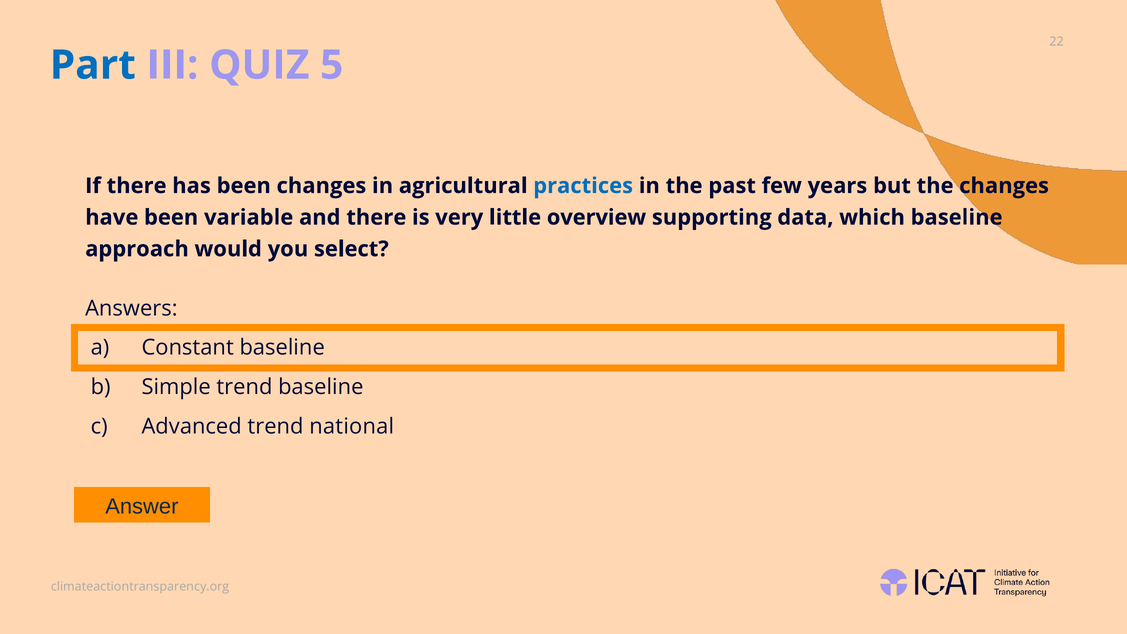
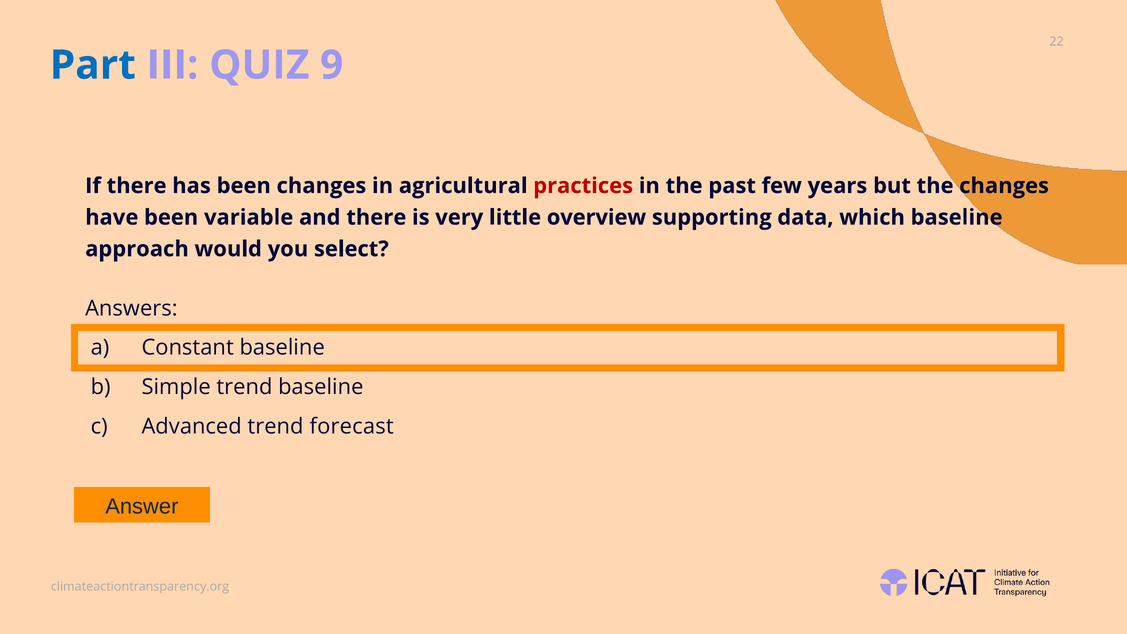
5: 5 -> 9
practices colour: blue -> red
national: national -> forecast
